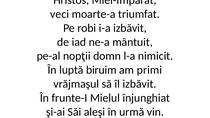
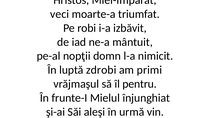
biruim: biruim -> zdrobi
îl izbăvit: izbăvit -> pentru
